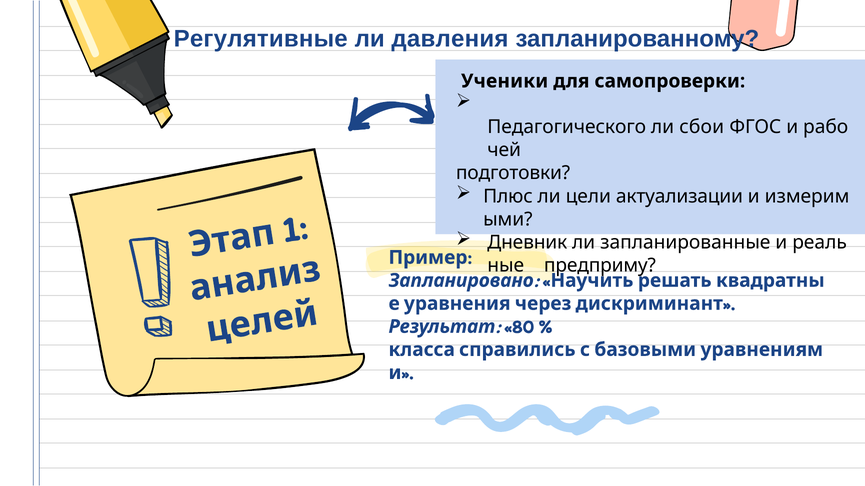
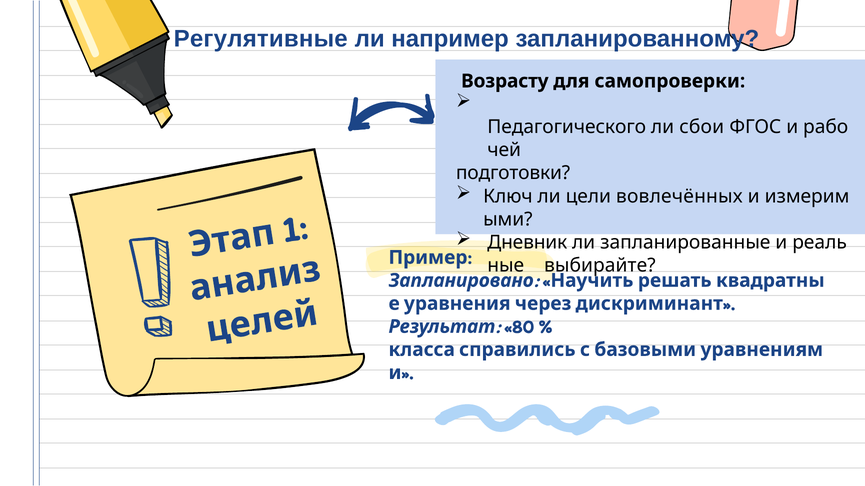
давления: давления -> например
Ученики: Ученики -> Возрасту
Плюс: Плюс -> Ключ
актуализации: актуализации -> вовлечённых
предприму: предприму -> выбирайте
